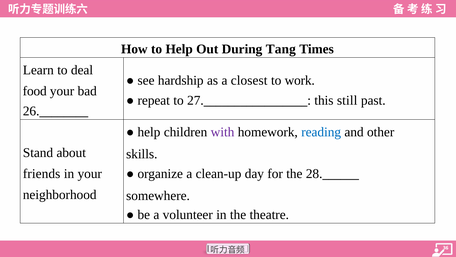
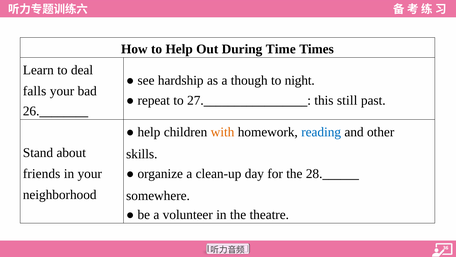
Tang: Tang -> Time
closest: closest -> though
work: work -> night
food: food -> falls
with colour: purple -> orange
